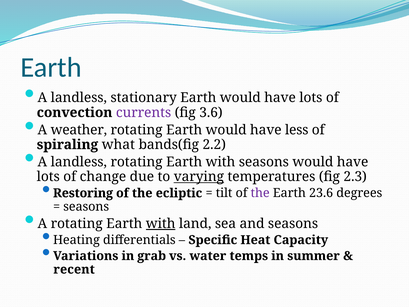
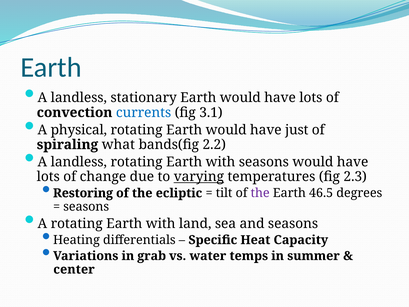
currents colour: purple -> blue
3.6: 3.6 -> 3.1
weather: weather -> physical
less: less -> just
23.6: 23.6 -> 46.5
with at (161, 223) underline: present -> none
recent: recent -> center
